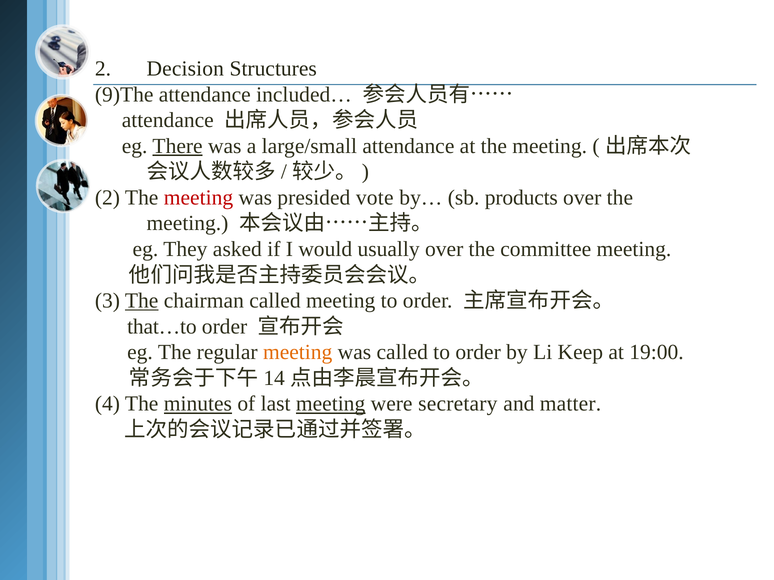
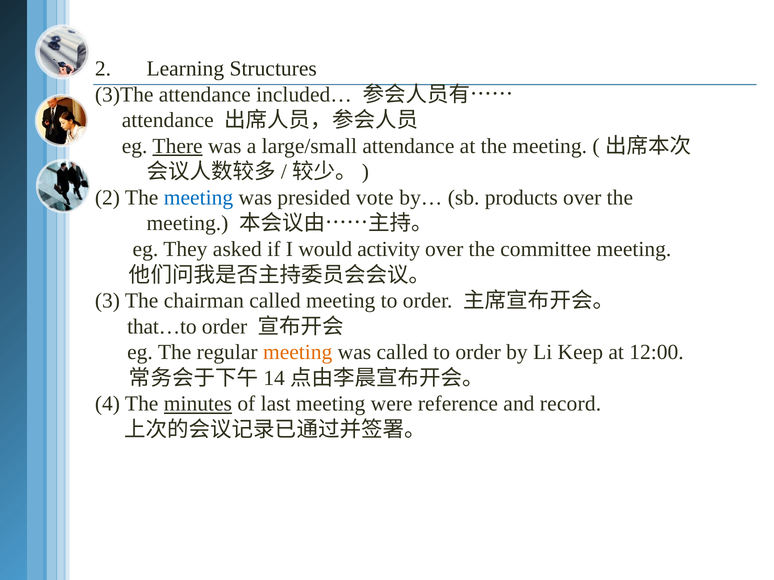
Decision: Decision -> Learning
9)The: 9)The -> 3)The
meeting at (199, 198) colour: red -> blue
usually: usually -> activity
The at (142, 301) underline: present -> none
19:00: 19:00 -> 12:00
meeting at (331, 404) underline: present -> none
secretary: secretary -> reference
matter: matter -> record
